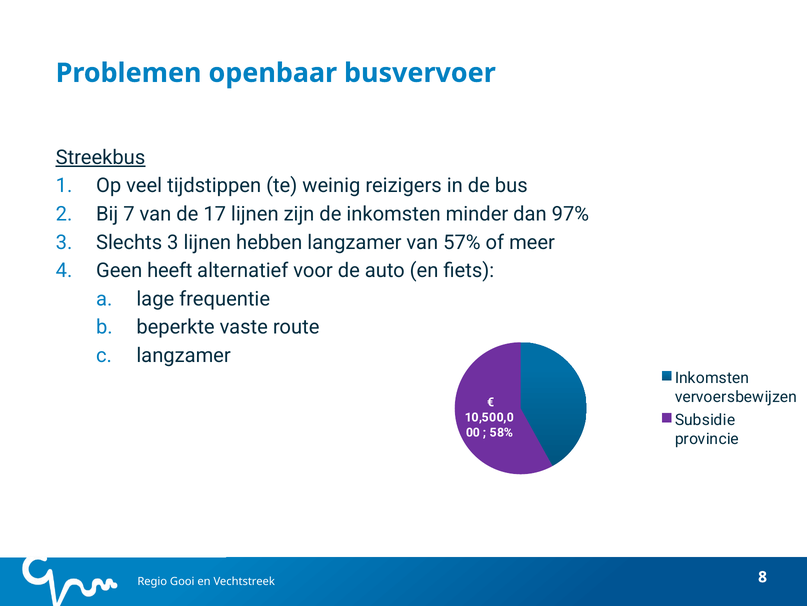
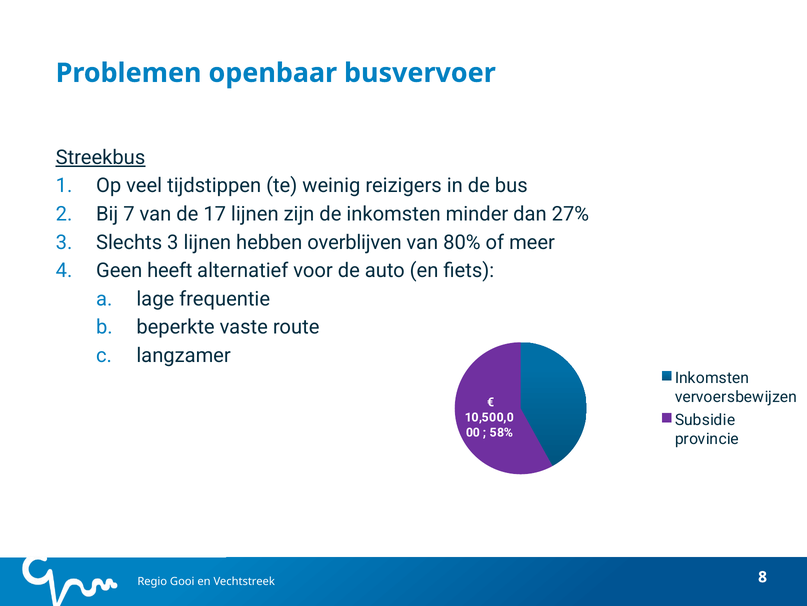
97%: 97% -> 27%
hebben langzamer: langzamer -> overblijven
57%: 57% -> 80%
